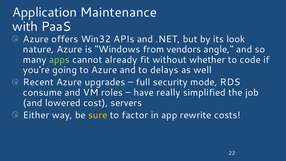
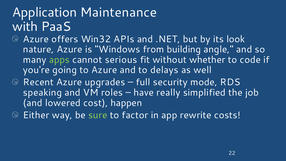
vendors: vendors -> building
already: already -> serious
consume: consume -> speaking
servers: servers -> happen
sure colour: yellow -> light green
